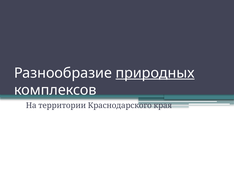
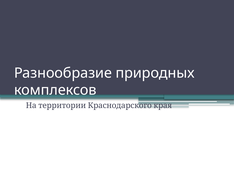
природных underline: present -> none
